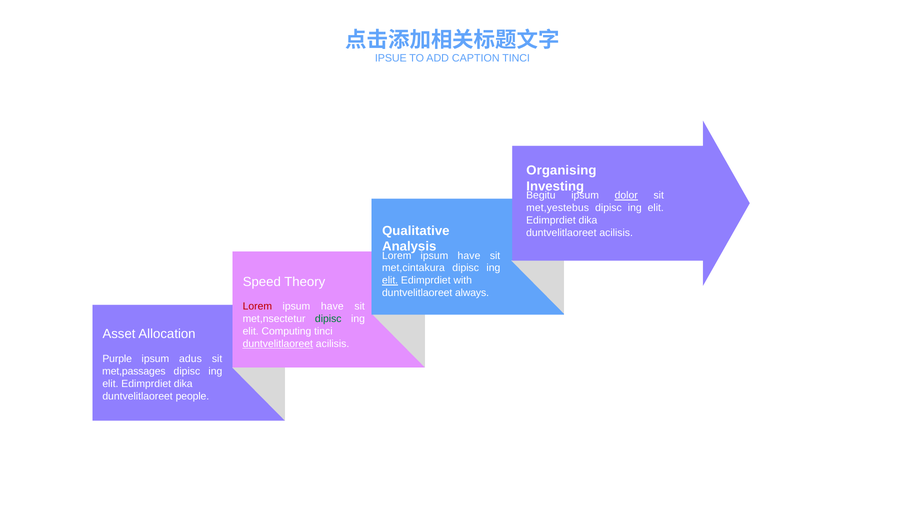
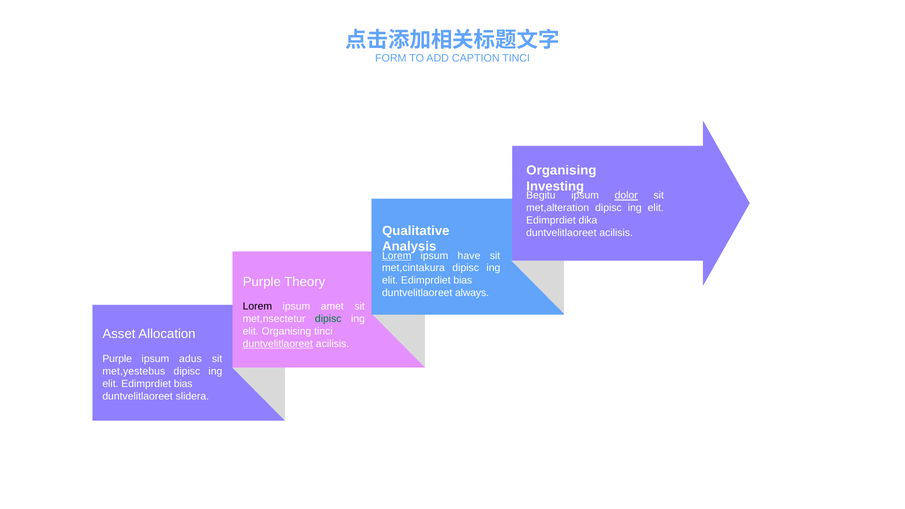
IPSUE: IPSUE -> FORM
met,yestebus: met,yestebus -> met,alteration
Lorem at (397, 256) underline: none -> present
Speed at (262, 282): Speed -> Purple
elit at (390, 281) underline: present -> none
with at (463, 281): with -> bias
Lorem at (257, 307) colour: red -> black
have at (332, 307): have -> amet
elit Computing: Computing -> Organising
met,passages: met,passages -> met,yestebus
dika at (183, 384): dika -> bias
people: people -> slidera
